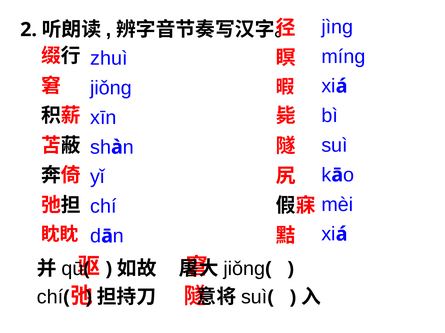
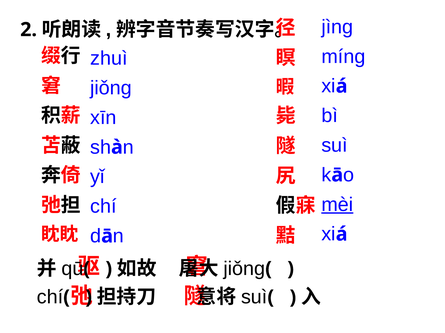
mèi underline: none -> present
